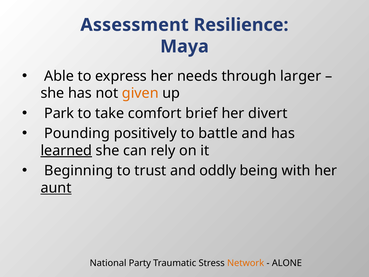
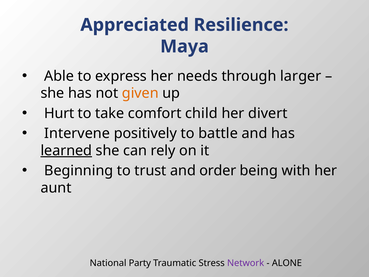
Assessment: Assessment -> Appreciated
Park: Park -> Hurt
brief: brief -> child
Pounding: Pounding -> Intervene
oddly: oddly -> order
aunt underline: present -> none
Network colour: orange -> purple
